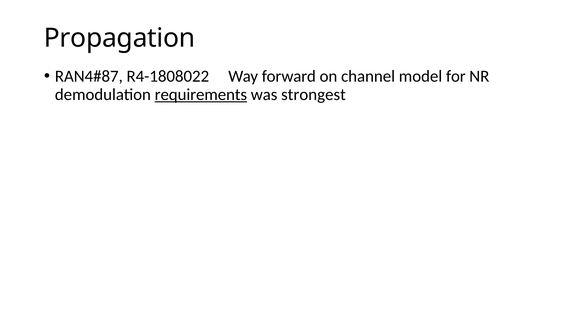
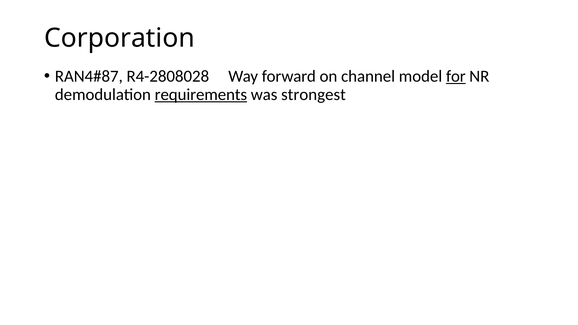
Propagation: Propagation -> Corporation
R4-1808022: R4-1808022 -> R4-2808028
for underline: none -> present
